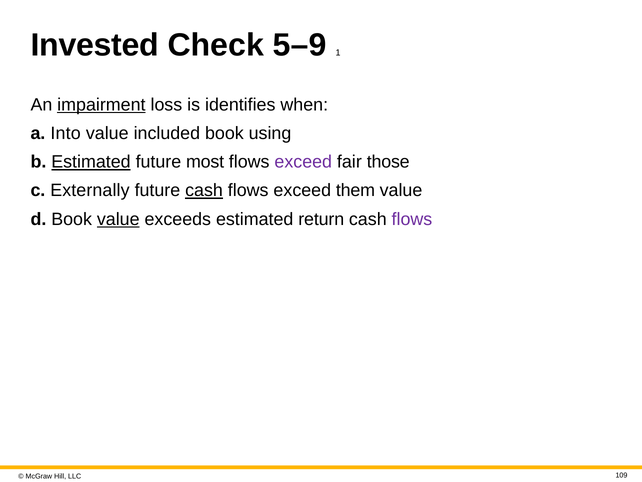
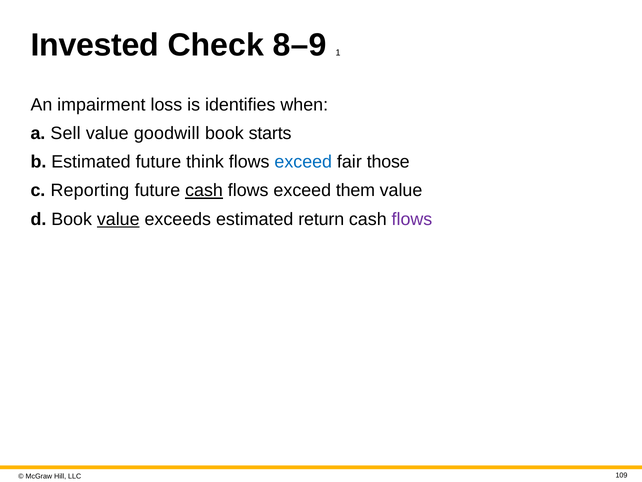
5–9: 5–9 -> 8–9
impairment underline: present -> none
Into: Into -> Sell
included: included -> goodwill
using: using -> starts
Estimated at (91, 162) underline: present -> none
most: most -> think
exceed at (303, 162) colour: purple -> blue
Externally: Externally -> Reporting
